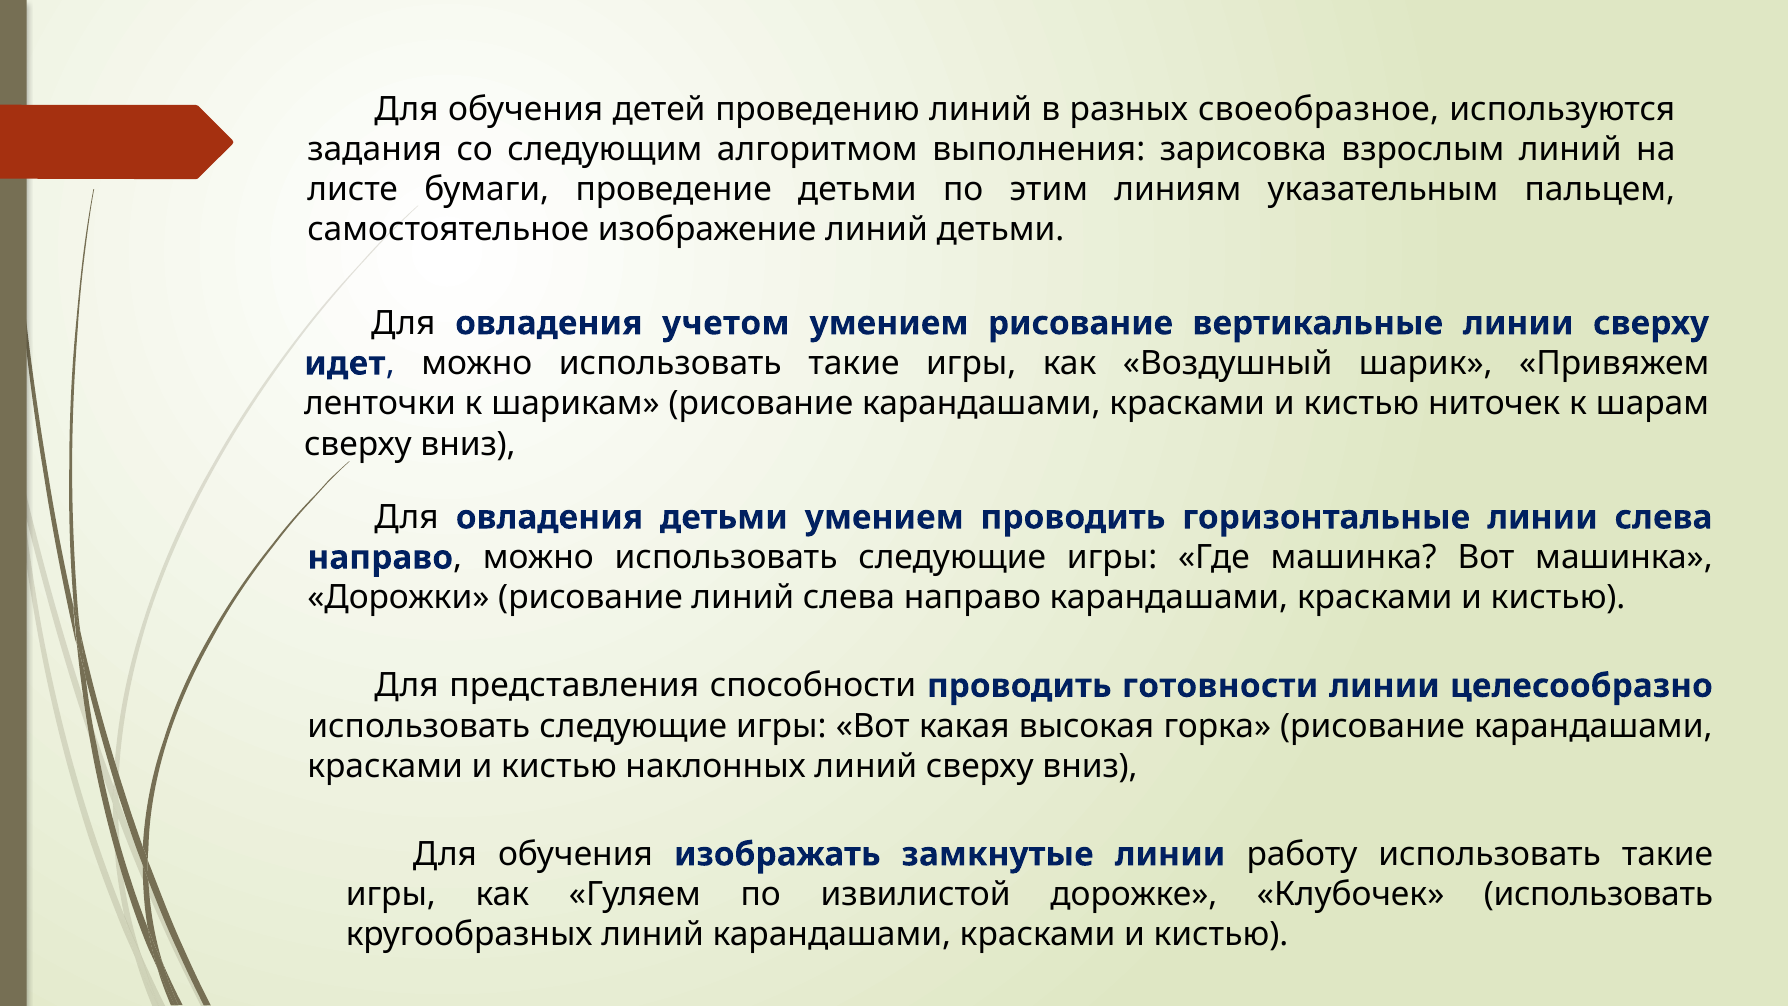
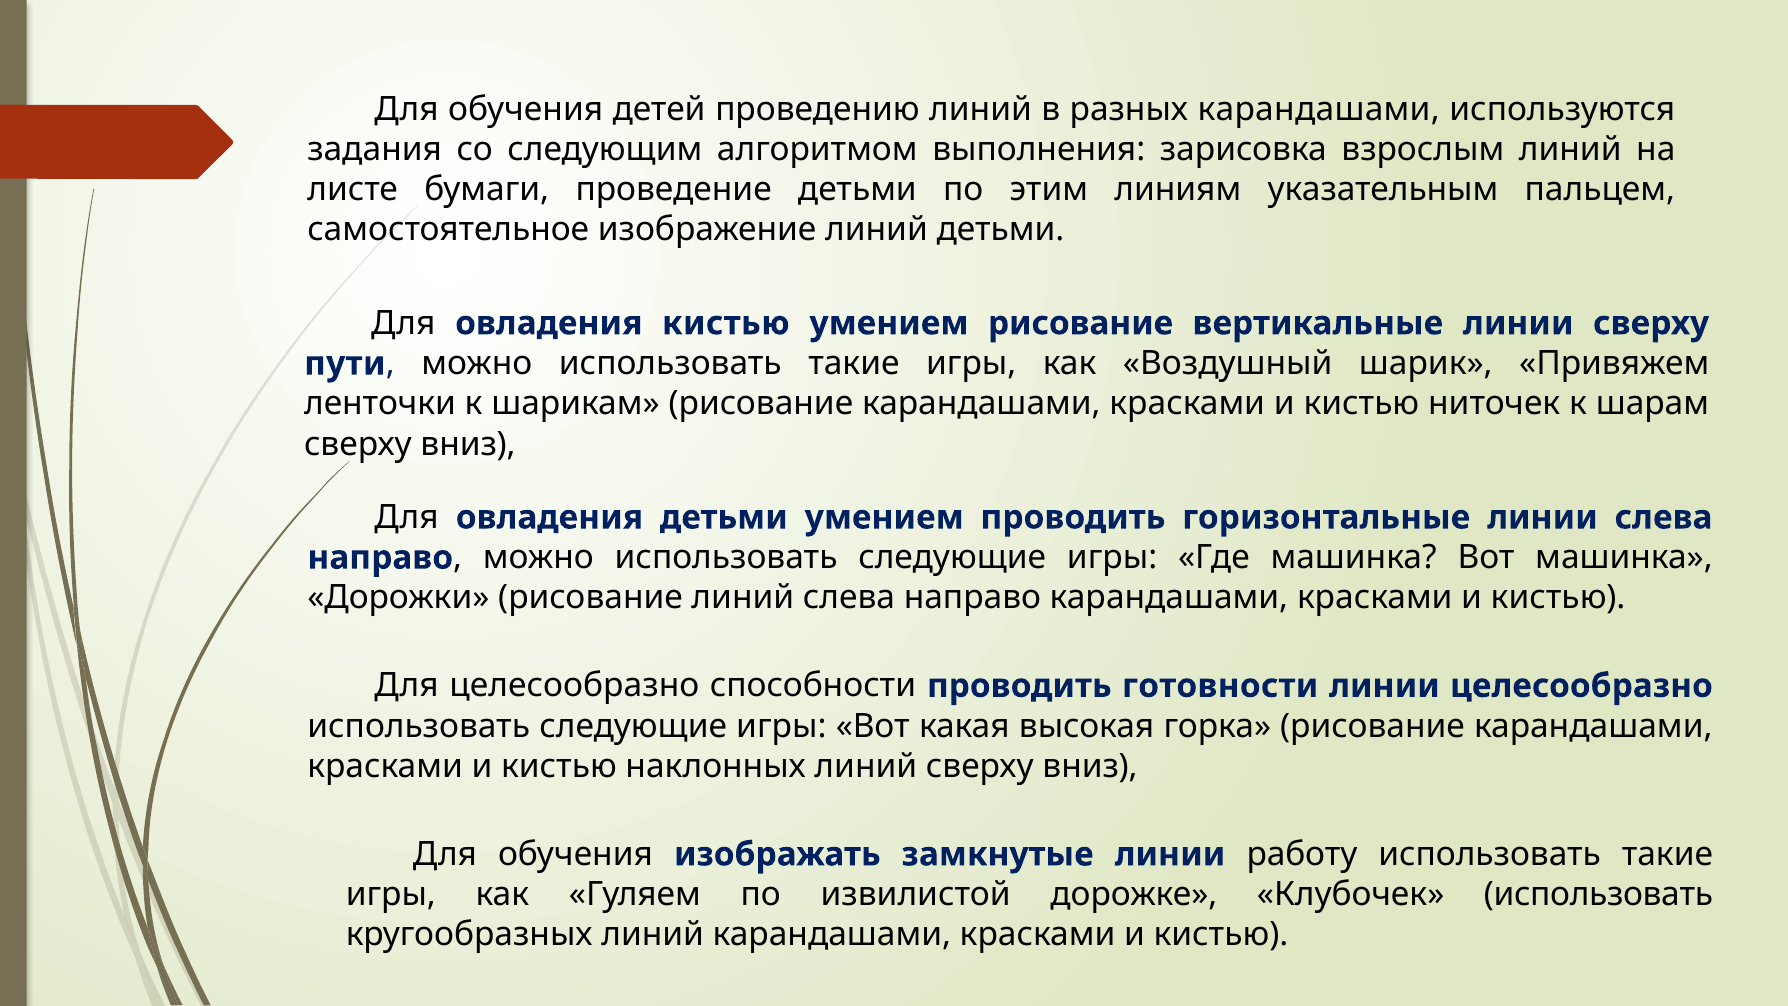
разных своеобразное: своеобразное -> карандашами
овладения учетом: учетом -> кистью
идет: идет -> пути
Для представления: представления -> целесообразно
